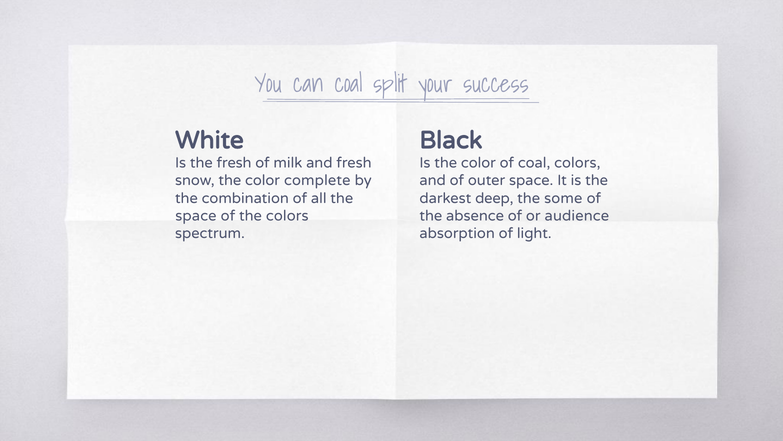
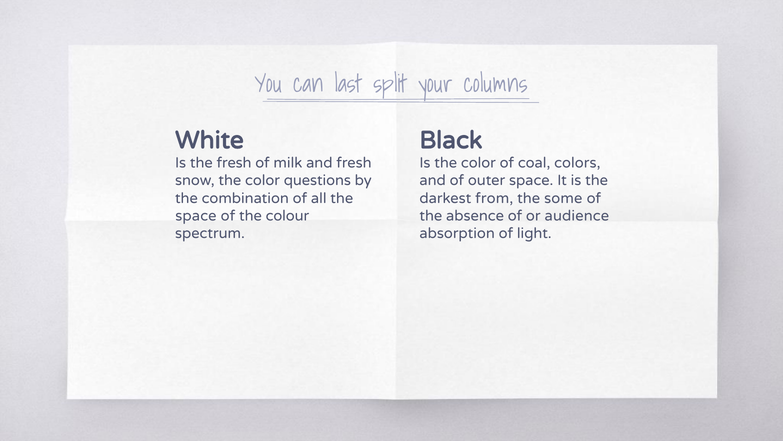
can coal: coal -> last
success: success -> columns
complete: complete -> questions
deep: deep -> from
the colors: colors -> colour
